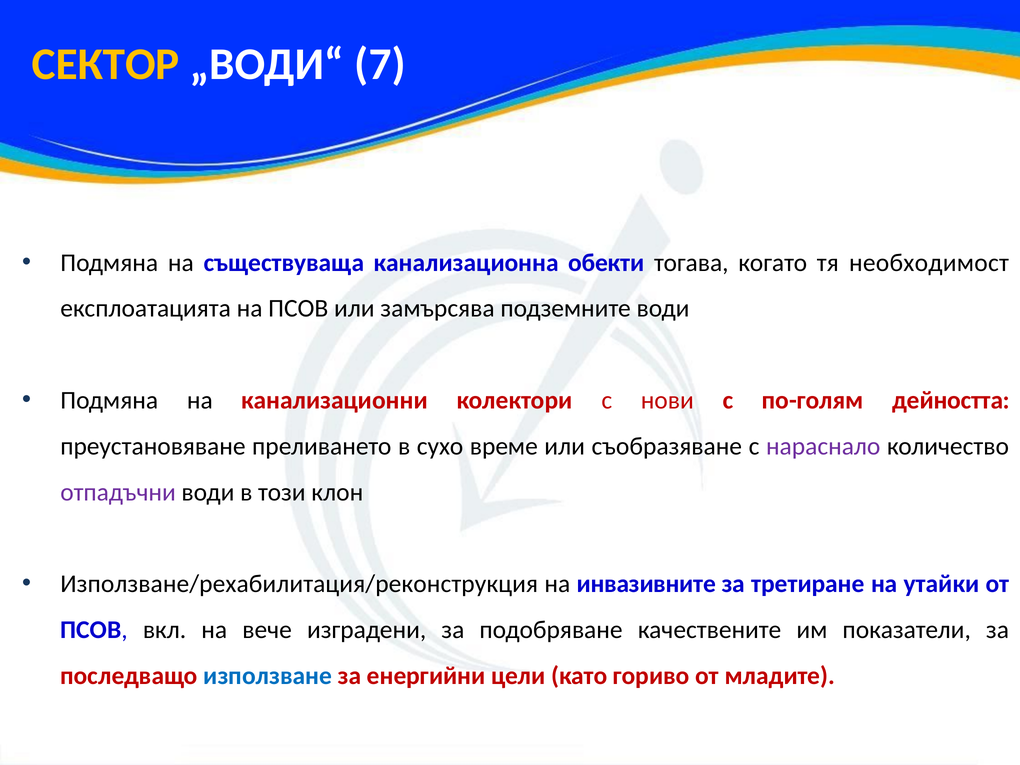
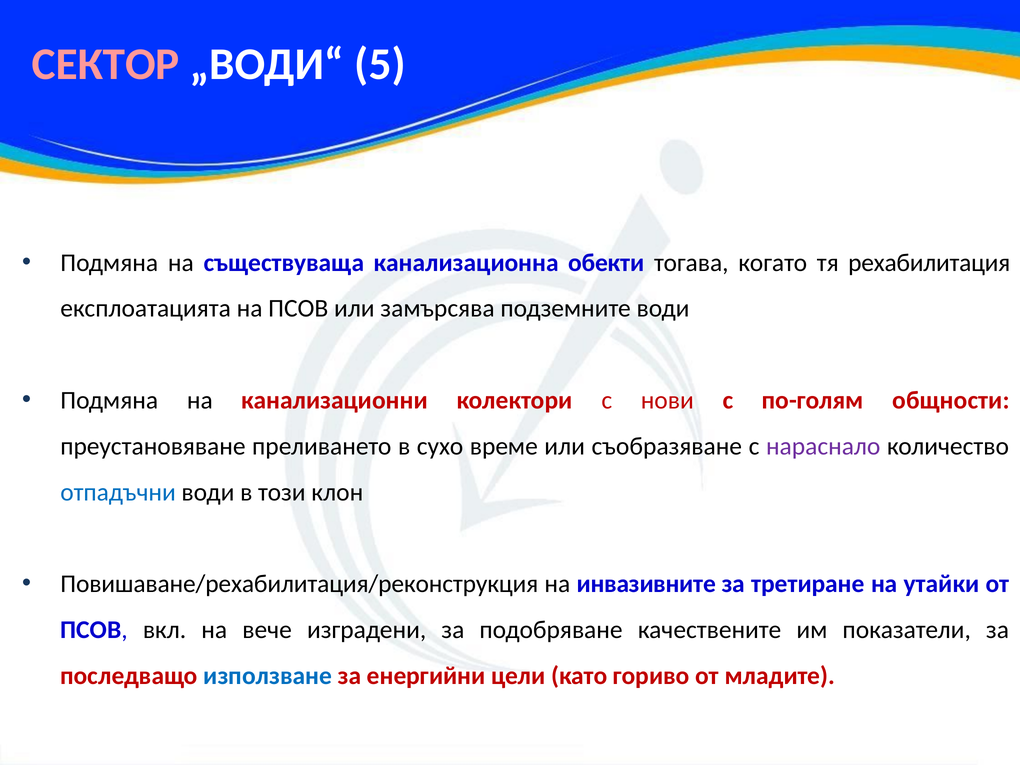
СЕКТОР colour: yellow -> pink
7: 7 -> 5
необходимост: необходимост -> рехабилитация
дейността: дейността -> общности
отпадъчни colour: purple -> blue
Използване/рехабилитация/реконструкция: Използване/рехабилитация/реконструкция -> Повишаване/рехабилитация/реконструкция
